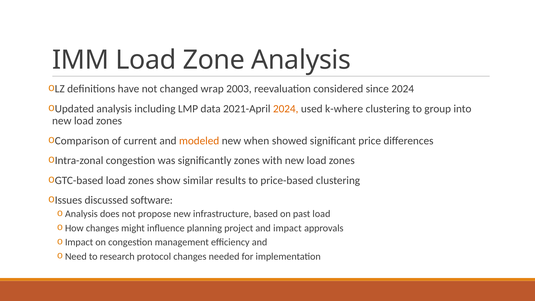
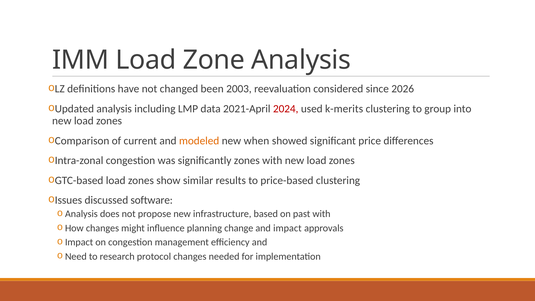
wrap: wrap -> been
since 2024: 2024 -> 2026
2024 at (286, 109) colour: orange -> red
k-where: k-where -> k-merits
past load: load -> with
project: project -> change
